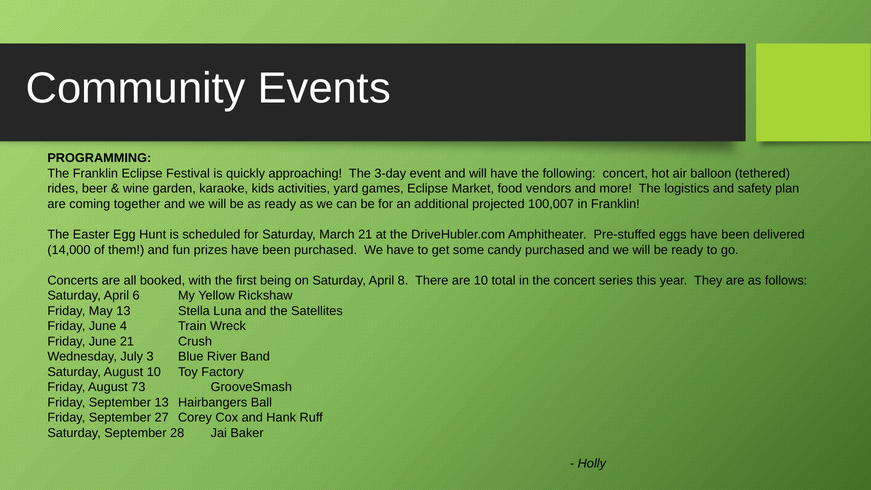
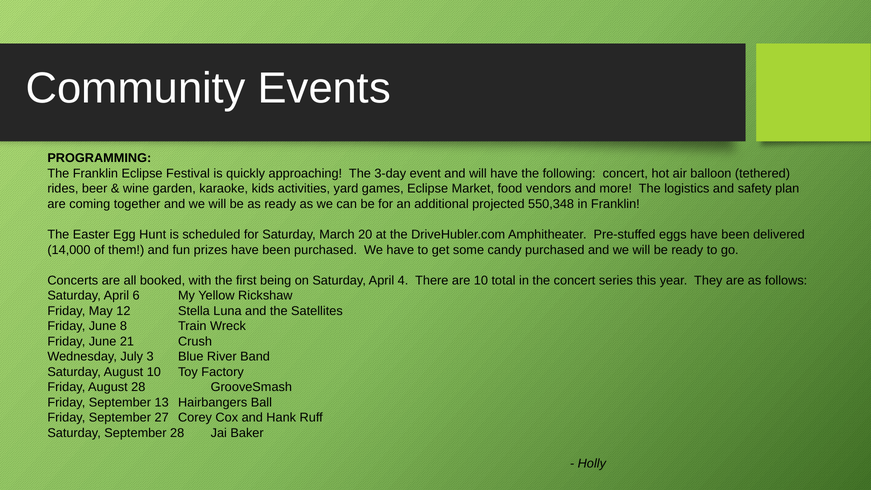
100,007: 100,007 -> 550,348
March 21: 21 -> 20
8: 8 -> 4
May 13: 13 -> 12
4: 4 -> 8
August 73: 73 -> 28
